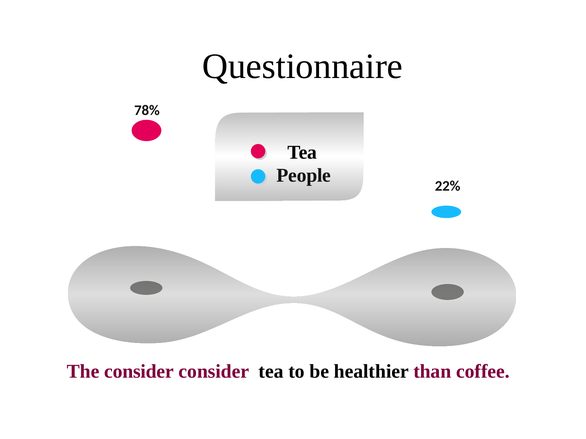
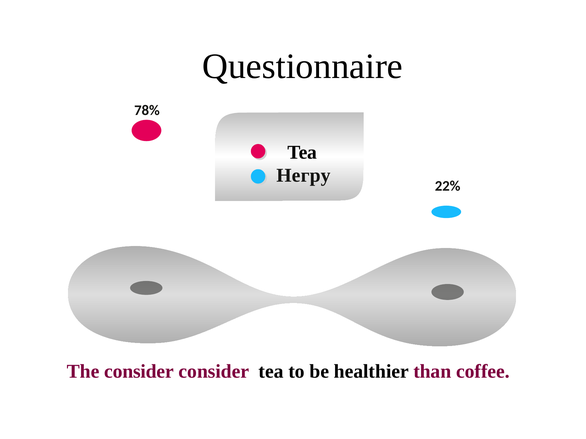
People: People -> Негру
